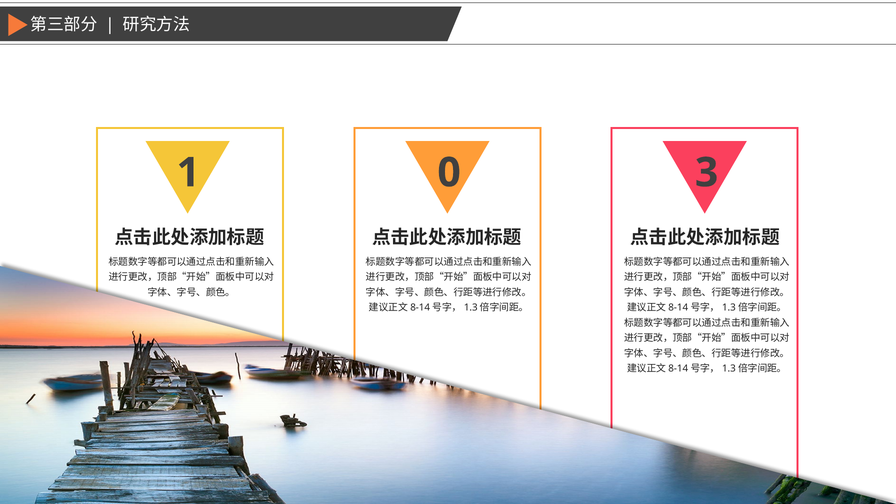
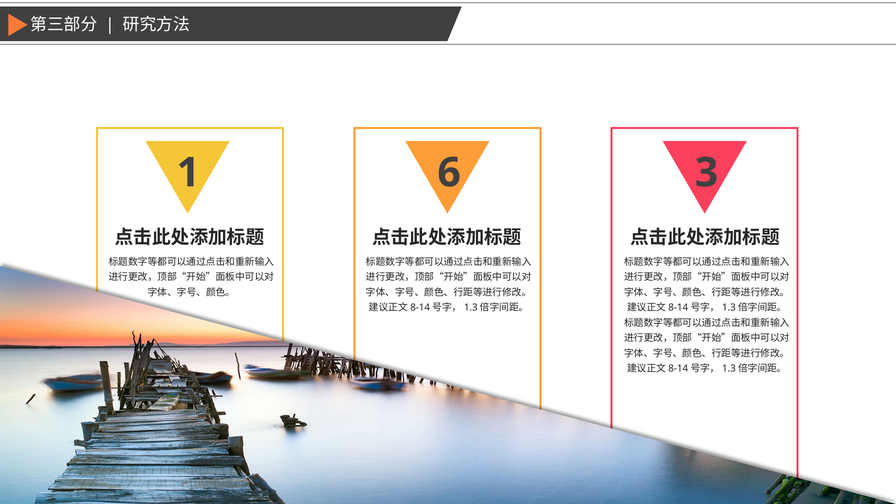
0: 0 -> 6
